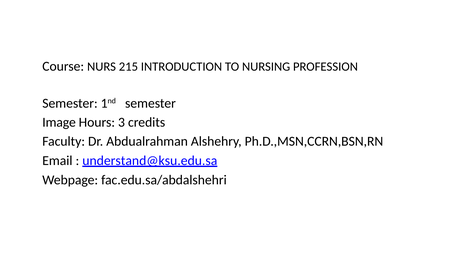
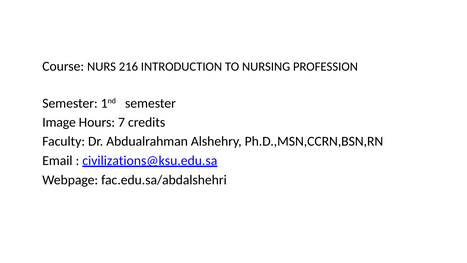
215: 215 -> 216
3: 3 -> 7
understand@ksu.edu.sa: understand@ksu.edu.sa -> civilizations@ksu.edu.sa
